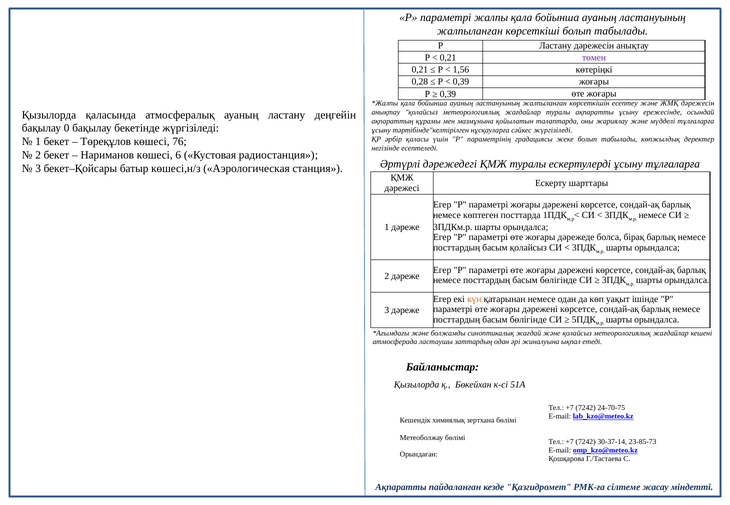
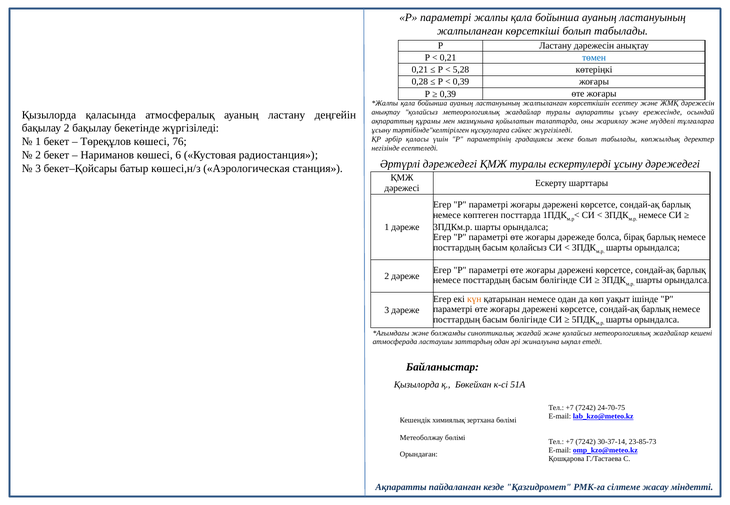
төмен colour: purple -> blue
1,56: 1,56 -> 5,28
бақылау 0: 0 -> 2
ұсыну тұлғаларға: тұлғаларға -> дәрежедегі
